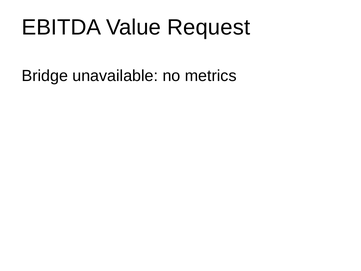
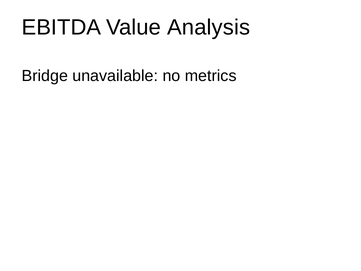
Request: Request -> Analysis
